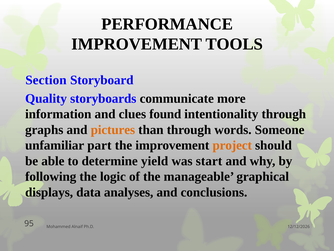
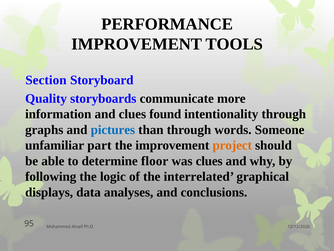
pictures colour: orange -> blue
yield: yield -> floor
was start: start -> clues
manageable: manageable -> interrelated
